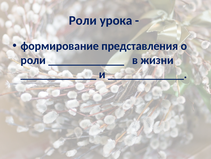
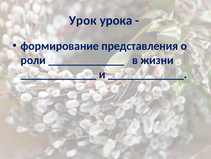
Роли at (83, 20): Роли -> Урок
